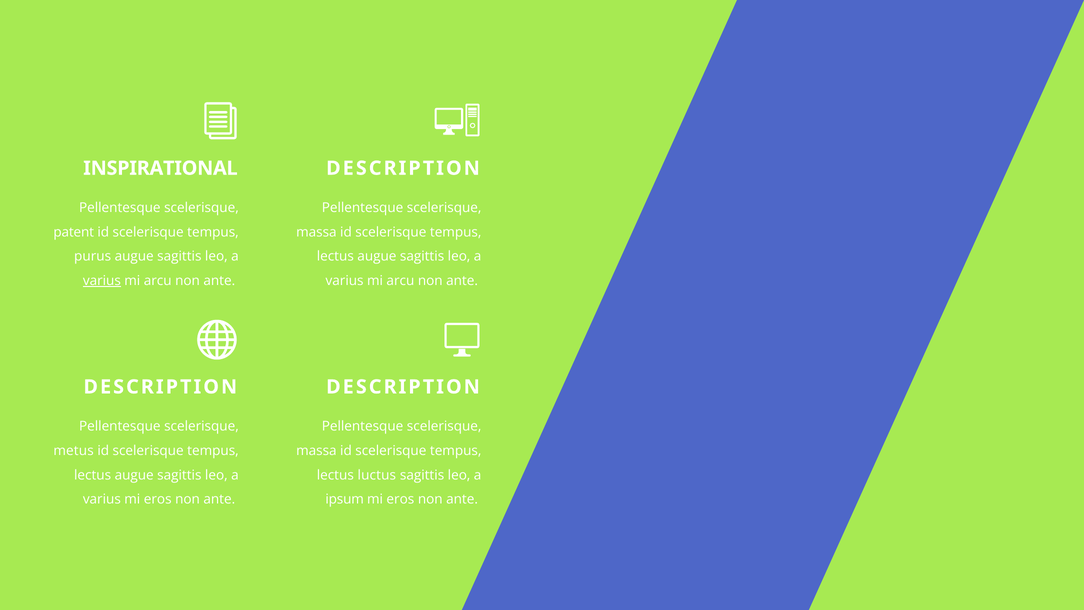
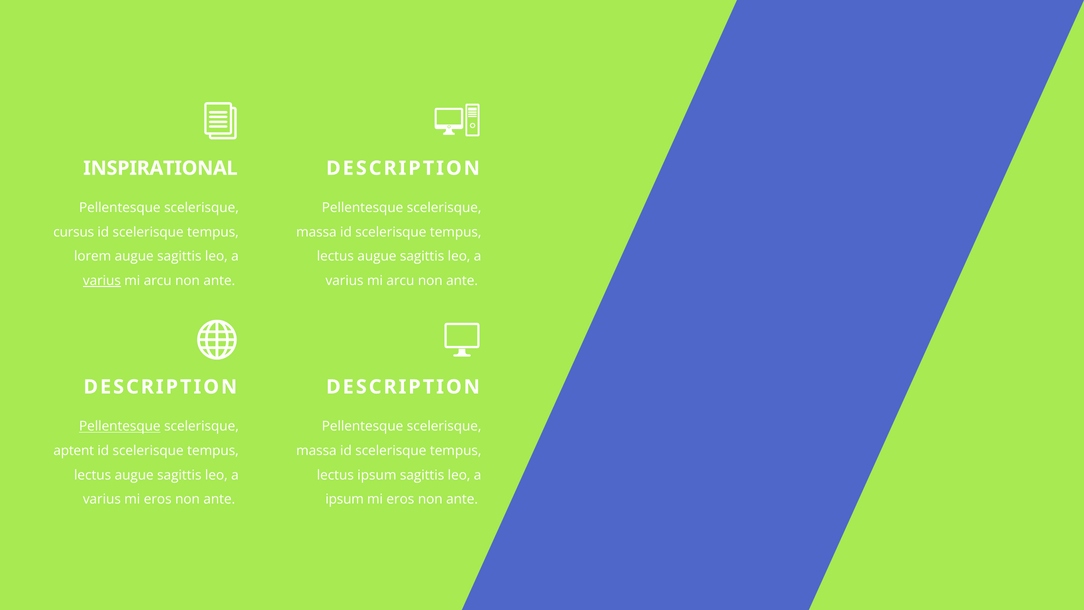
patent: patent -> cursus
purus: purus -> lorem
Pellentesque at (120, 426) underline: none -> present
metus: metus -> aptent
lectus luctus: luctus -> ipsum
